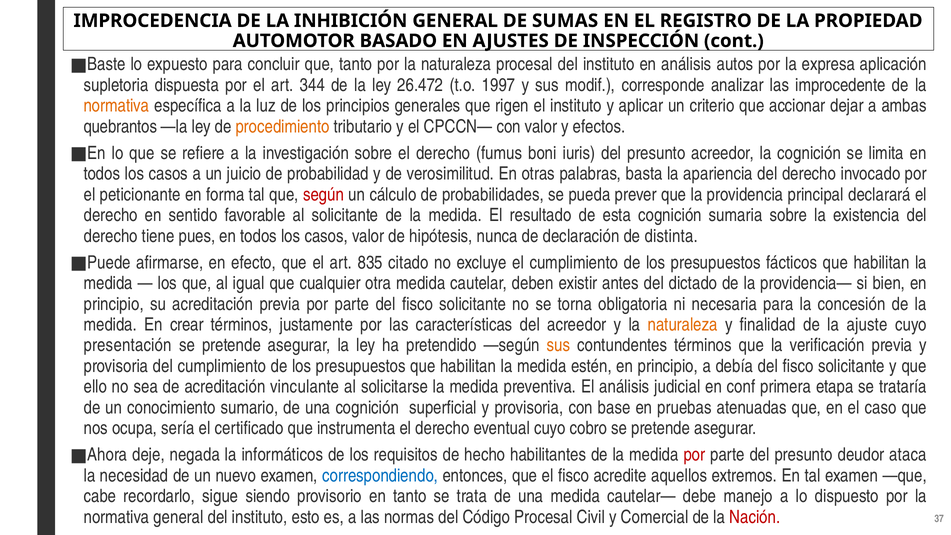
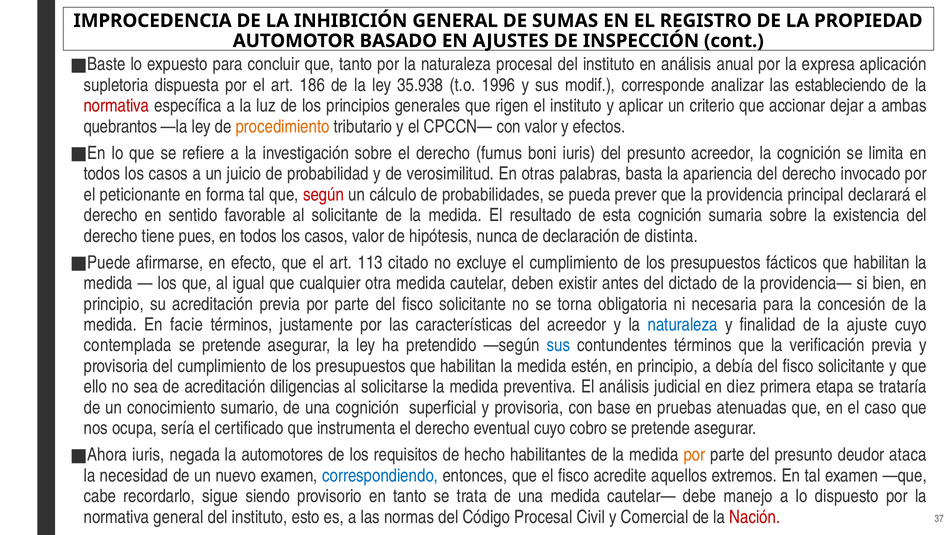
autos: autos -> anual
344: 344 -> 186
26.472: 26.472 -> 35.938
1997: 1997 -> 1996
improcedente: improcedente -> estableciendo
normativa at (116, 106) colour: orange -> red
835: 835 -> 113
crear: crear -> facie
naturaleza at (683, 325) colour: orange -> blue
presentación: presentación -> contemplada
sus at (558, 345) colour: orange -> blue
vinculante: vinculante -> diligencias
conf: conf -> diez
deje at (149, 455): deje -> iuris
informáticos: informáticos -> automotores
por at (694, 455) colour: red -> orange
